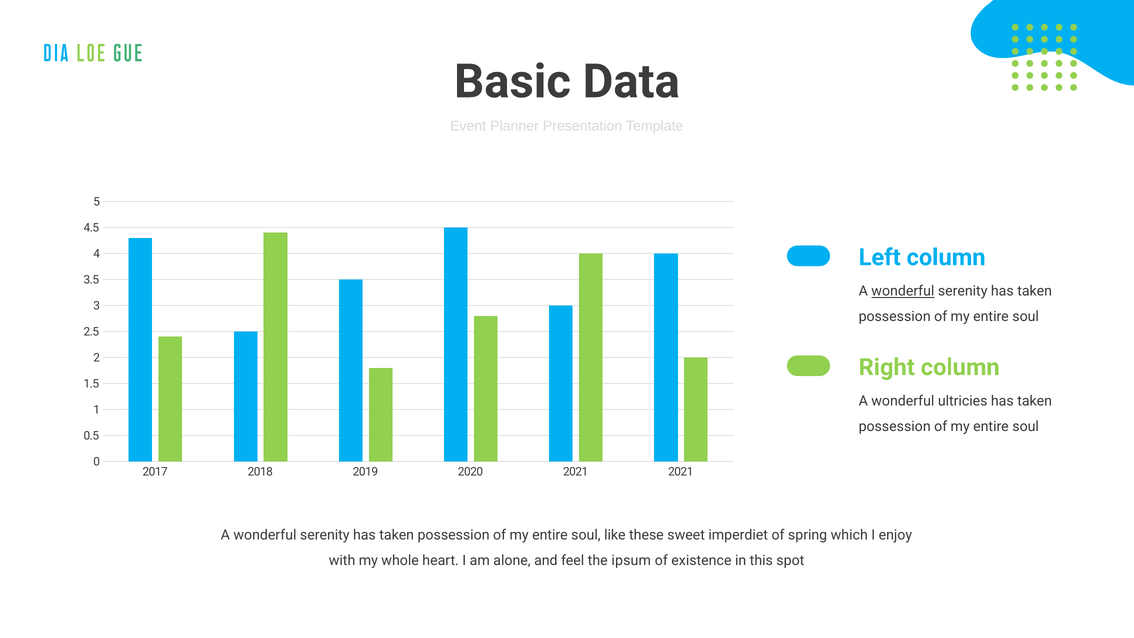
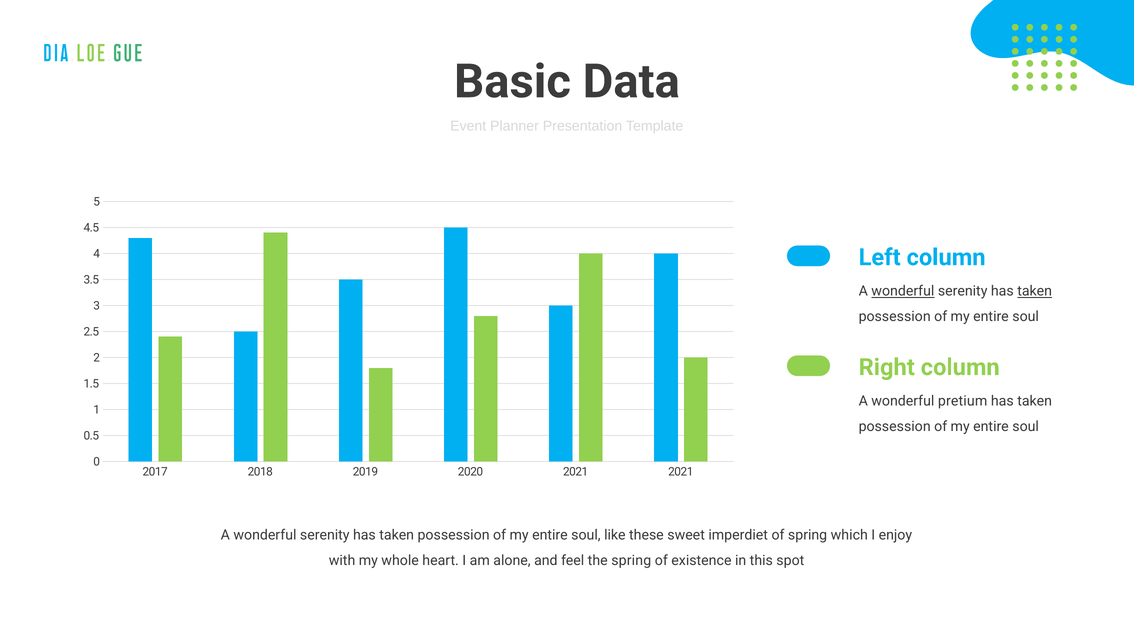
taken at (1035, 291) underline: none -> present
ultricies: ultricies -> pretium
the ipsum: ipsum -> spring
